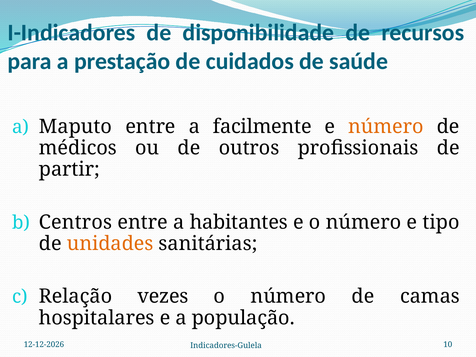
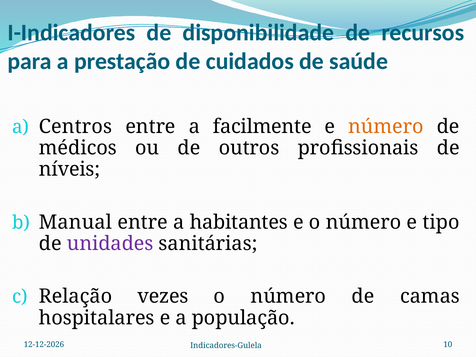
Maputo: Maputo -> Centros
partir: partir -> níveis
Centros: Centros -> Manual
unidades colour: orange -> purple
